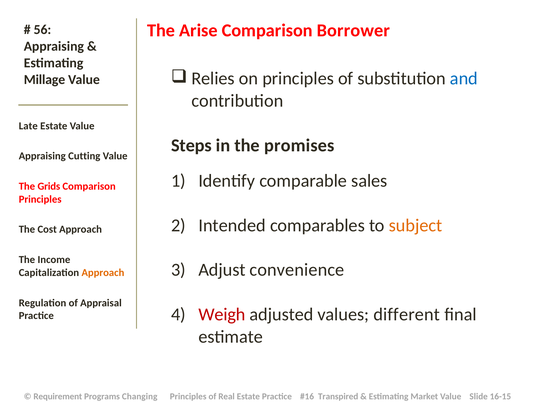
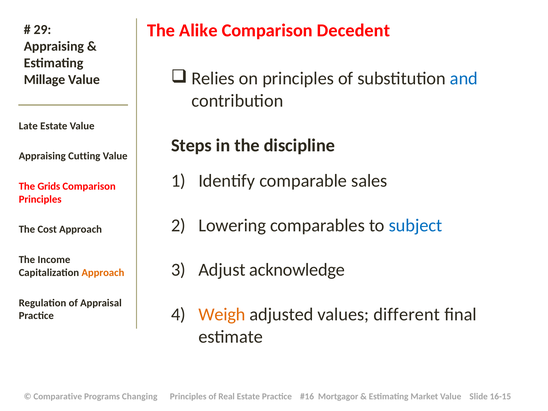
Arise: Arise -> Alike
Borrower: Borrower -> Decedent
56: 56 -> 29
promises: promises -> discipline
Intended: Intended -> Lowering
subject colour: orange -> blue
convenience: convenience -> acknowledge
Weigh colour: red -> orange
Requirement: Requirement -> Comparative
Transpired: Transpired -> Mortgagor
